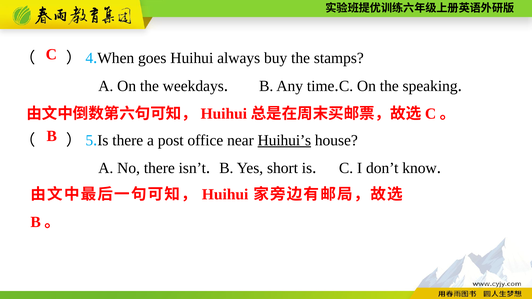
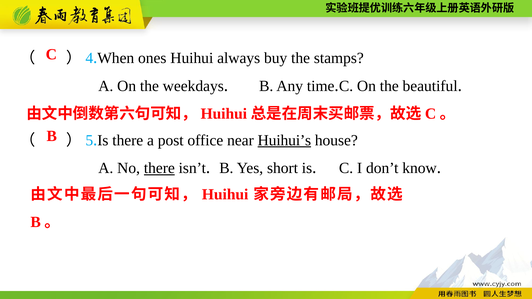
goes: goes -> ones
speaking: speaking -> beautiful
there at (159, 168) underline: none -> present
